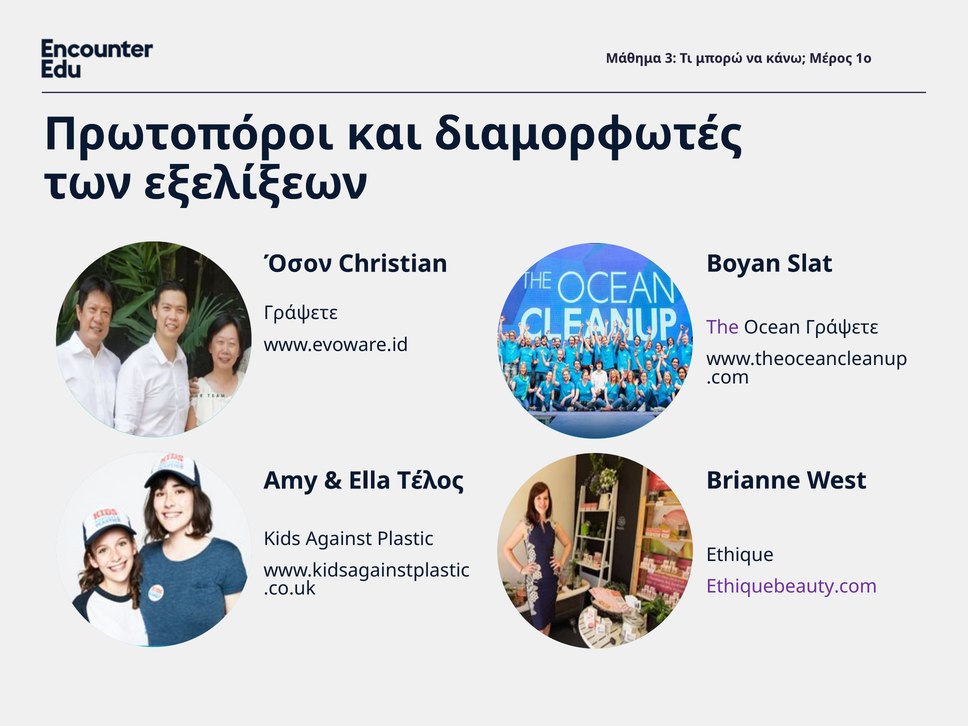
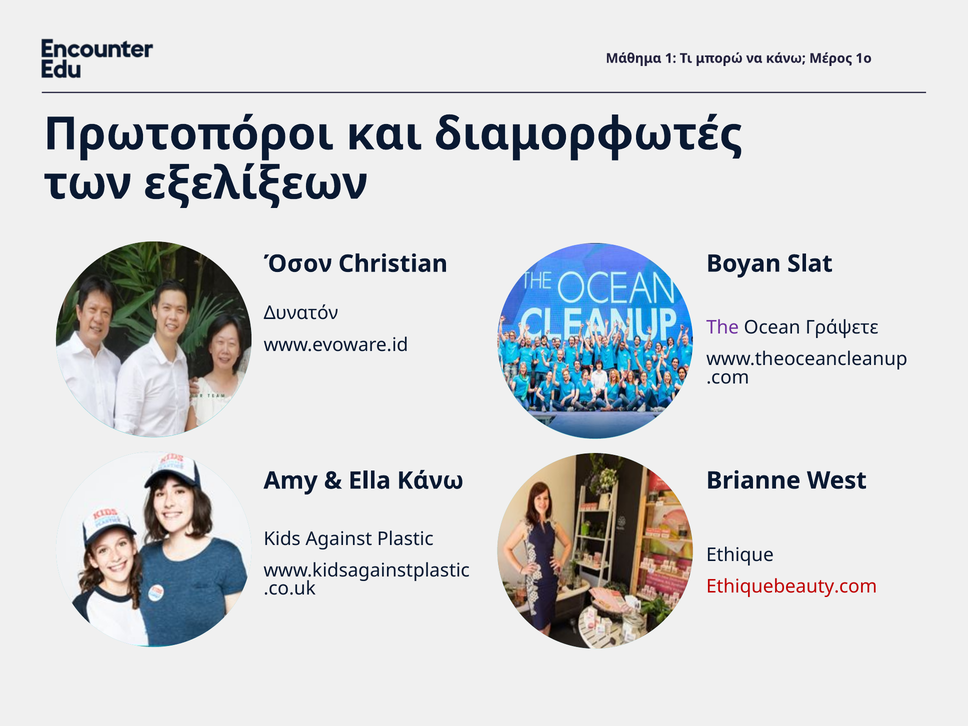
3: 3 -> 1
Γράψετε at (301, 313): Γράψετε -> Δυνατόν
Ella Τέλος: Τέλος -> Κάνω
Ethiquebeauty.com colour: purple -> red
